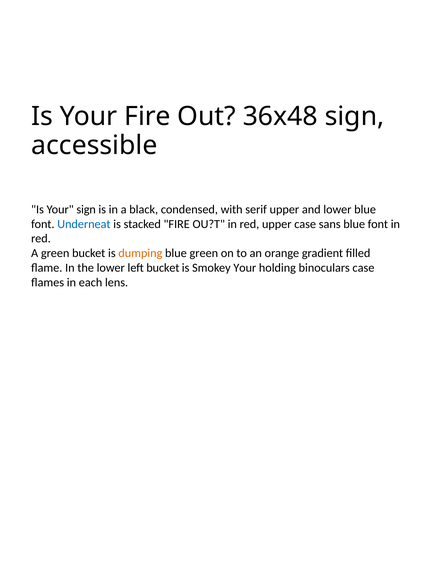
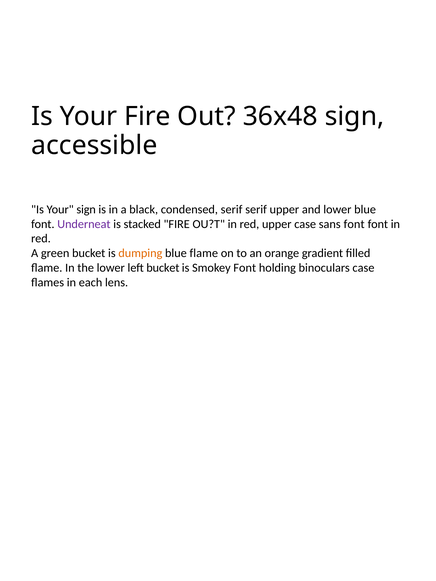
condensed with: with -> serif
Underneat colour: blue -> purple
sans blue: blue -> font
blue green: green -> flame
Smokey Your: Your -> Font
